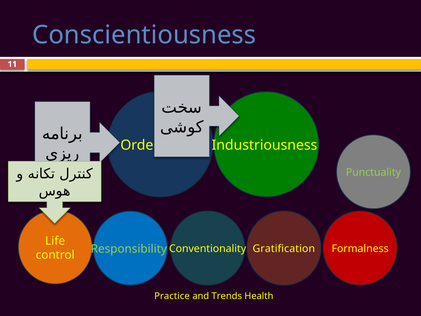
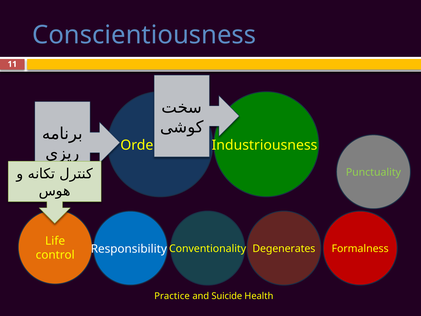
Responsibility colour: light green -> white
Gratification: Gratification -> Degenerates
Trends: Trends -> Suicide
